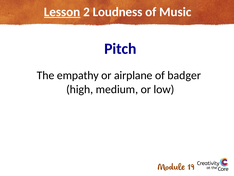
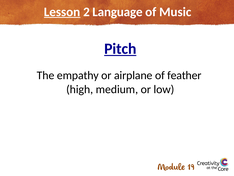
Loudness: Loudness -> Language
Pitch underline: none -> present
badger: badger -> feather
